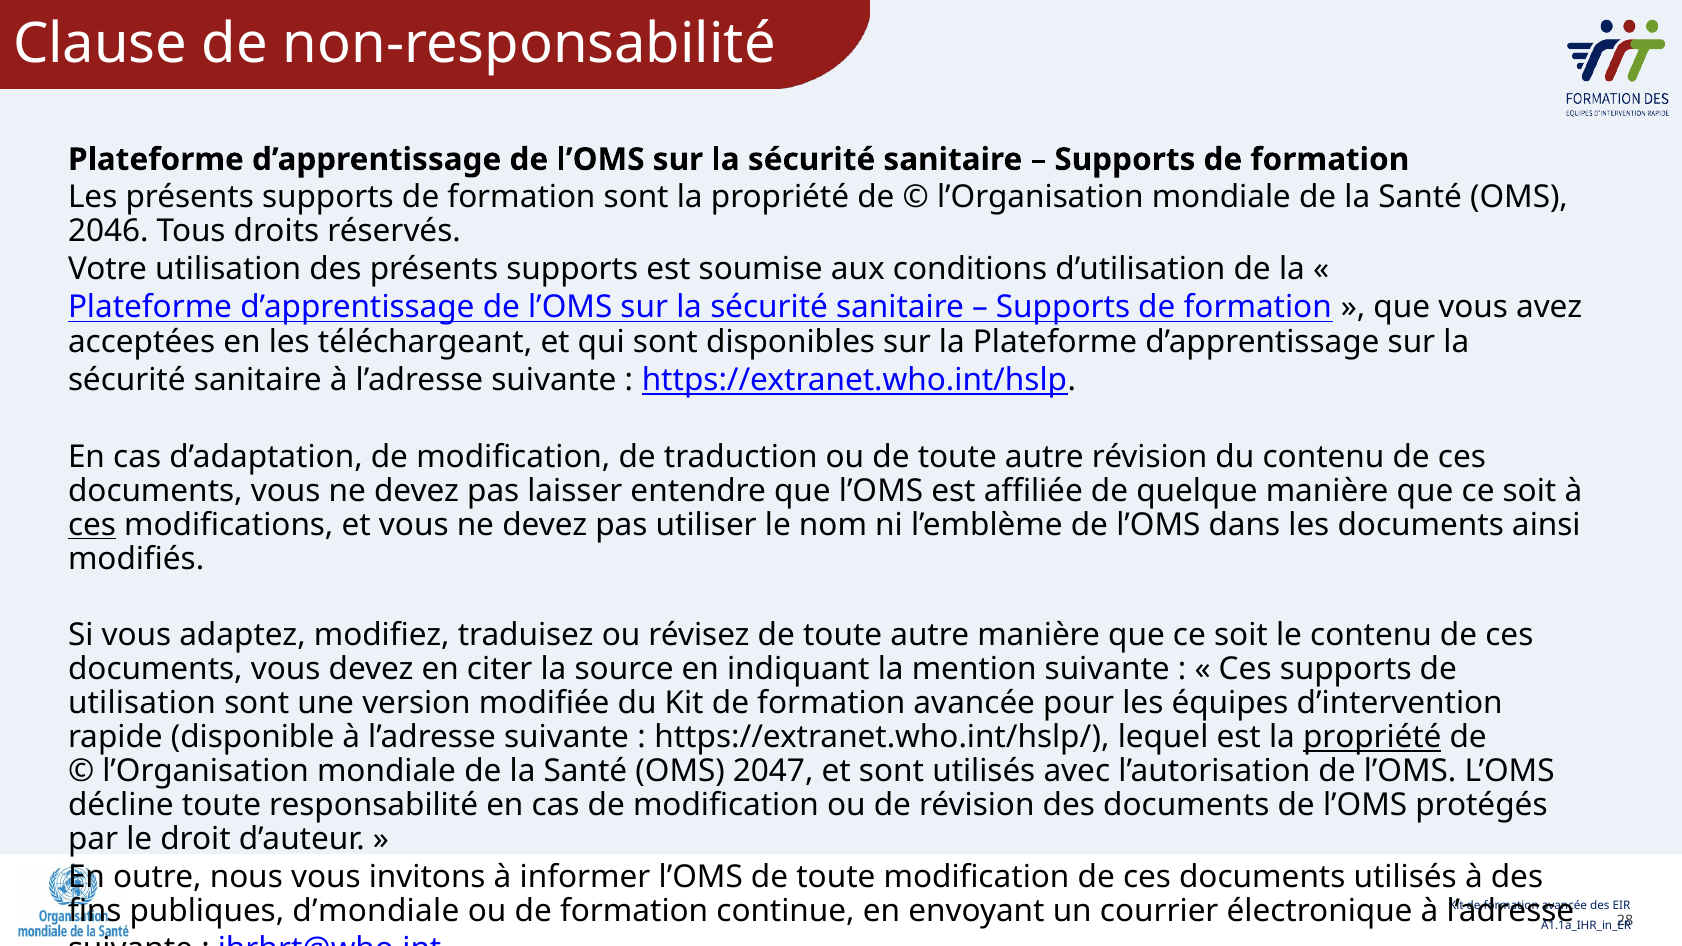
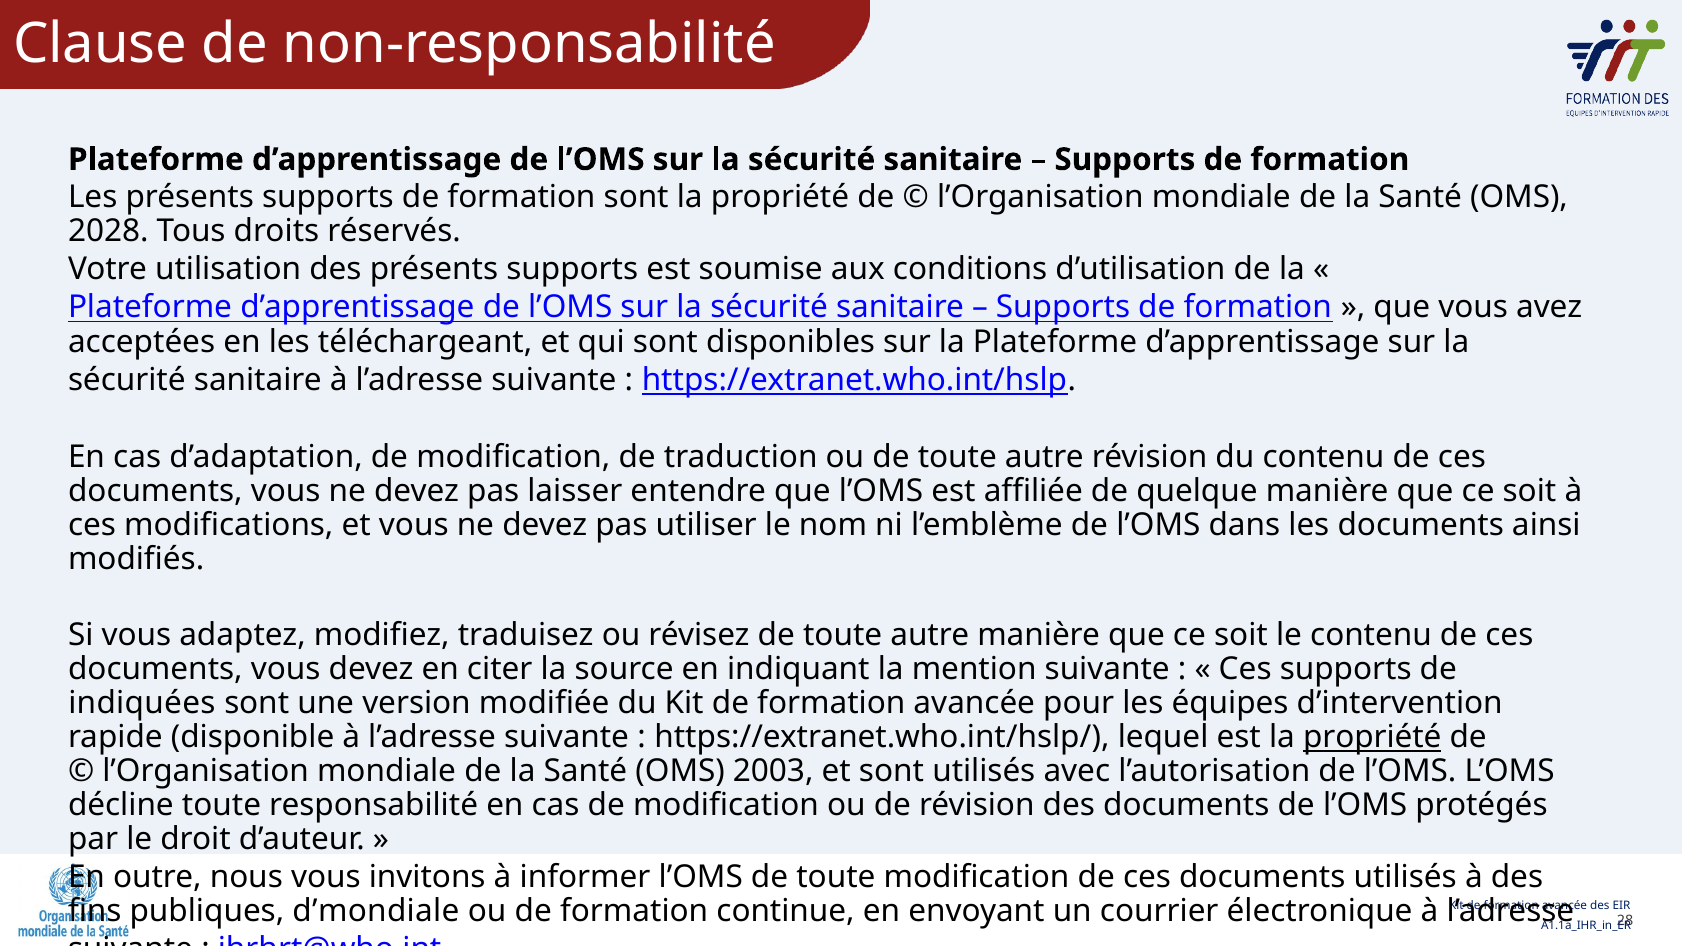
2046: 2046 -> 2028
ces at (92, 525) underline: present -> none
utilisation at (142, 703): utilisation -> indiquées
2047: 2047 -> 2003
